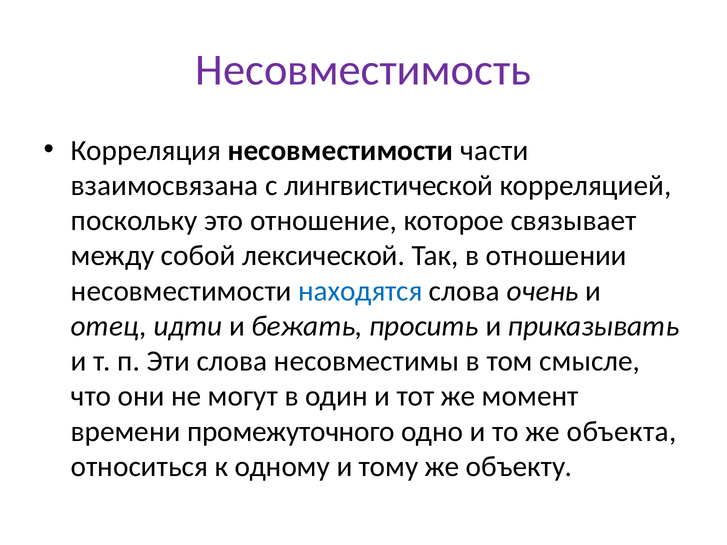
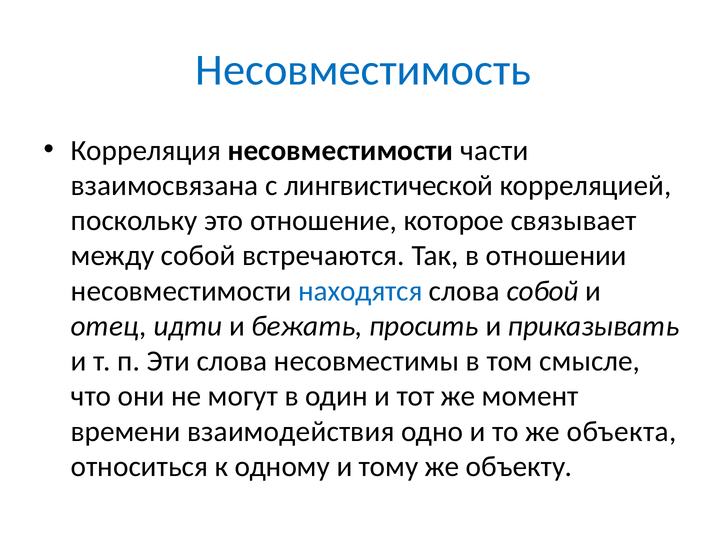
Несовместимость colour: purple -> blue
лексической: лексической -> встречаются
слова очень: очень -> собой
промежуточного: промежуточного -> взаимодействия
